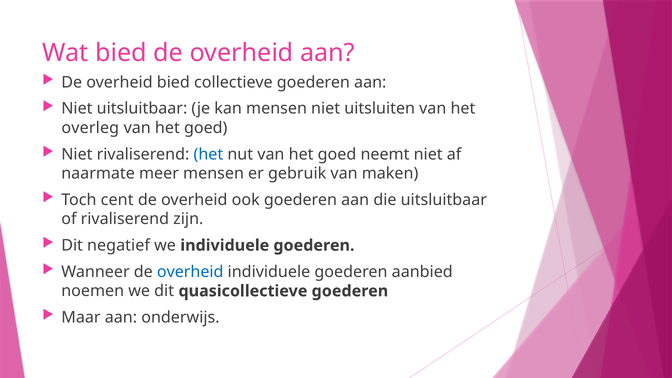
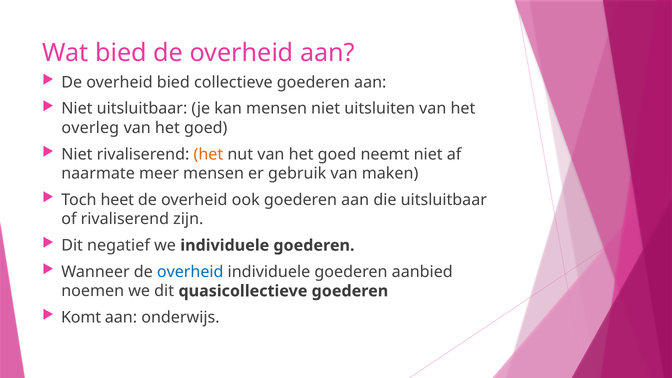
het at (208, 154) colour: blue -> orange
cent: cent -> heet
Maar: Maar -> Komt
